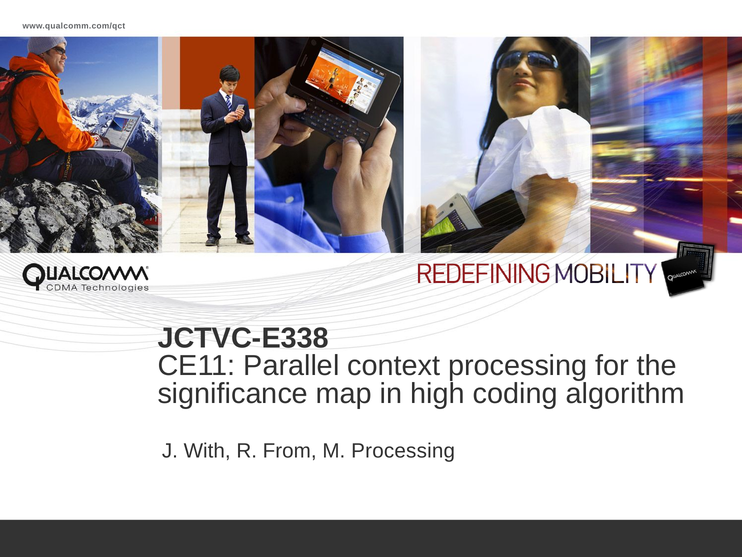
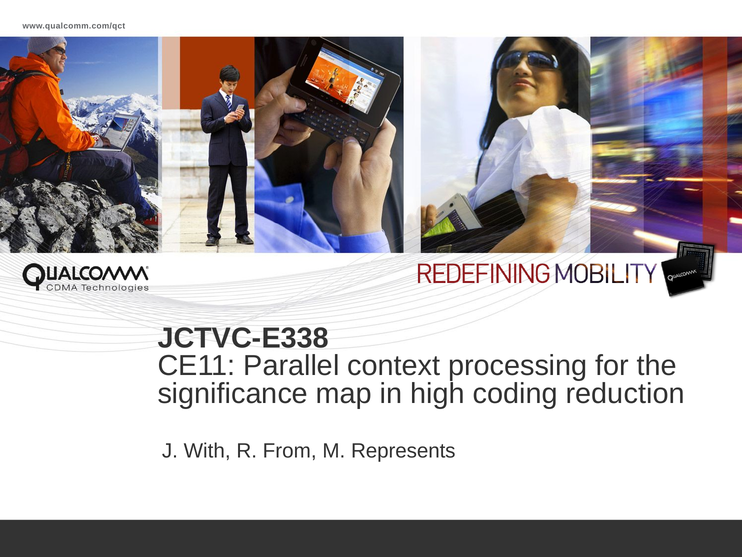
algorithm: algorithm -> reduction
M Processing: Processing -> Represents
